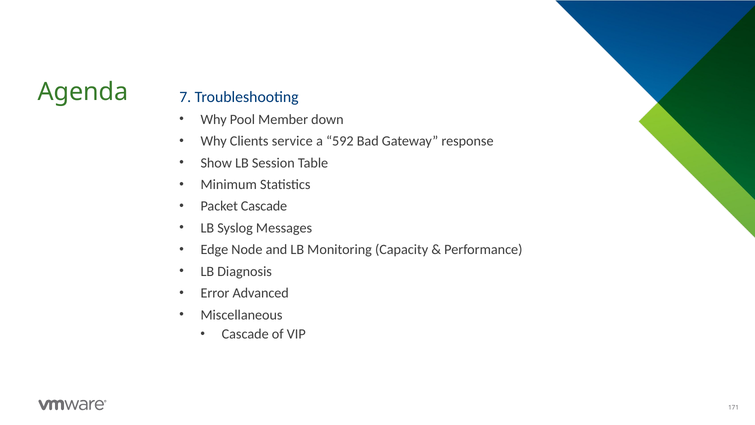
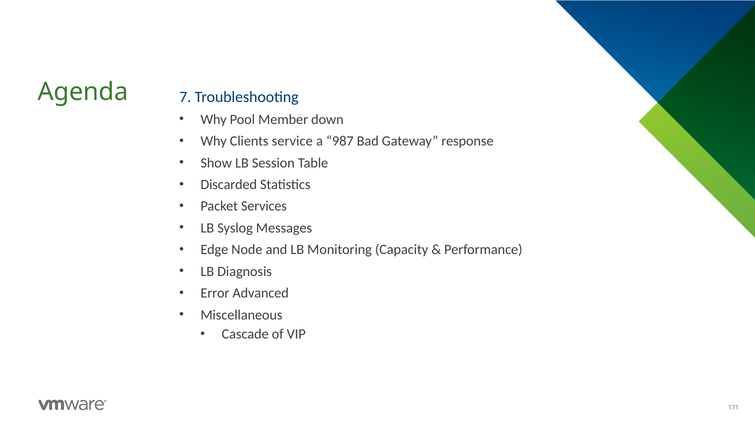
592: 592 -> 987
Minimum: Minimum -> Discarded
Packet Cascade: Cascade -> Services
